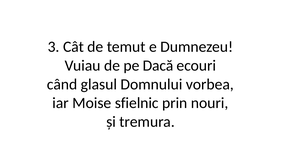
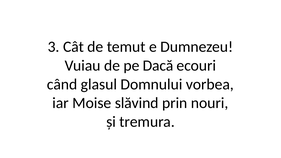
sfielnic: sfielnic -> slăvind
